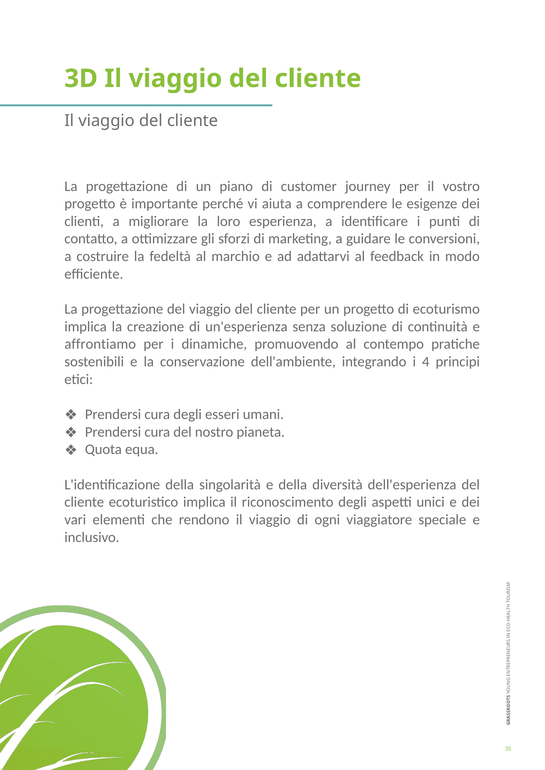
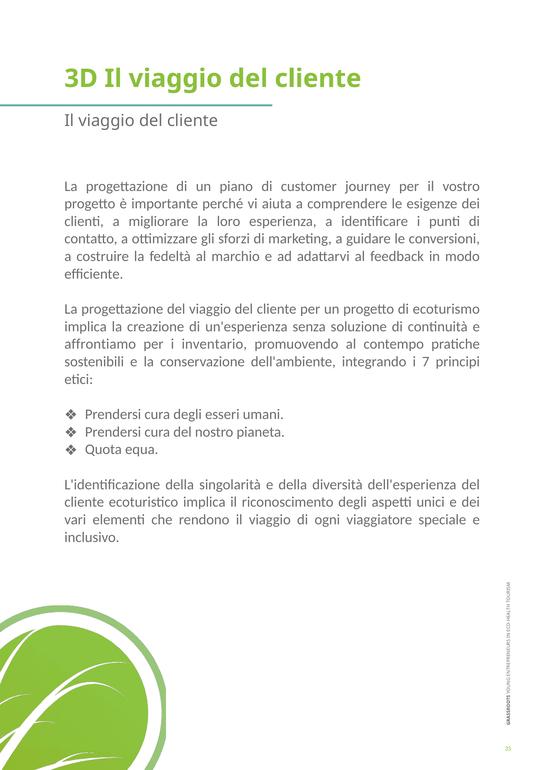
dinamiche: dinamiche -> inventario
4: 4 -> 7
